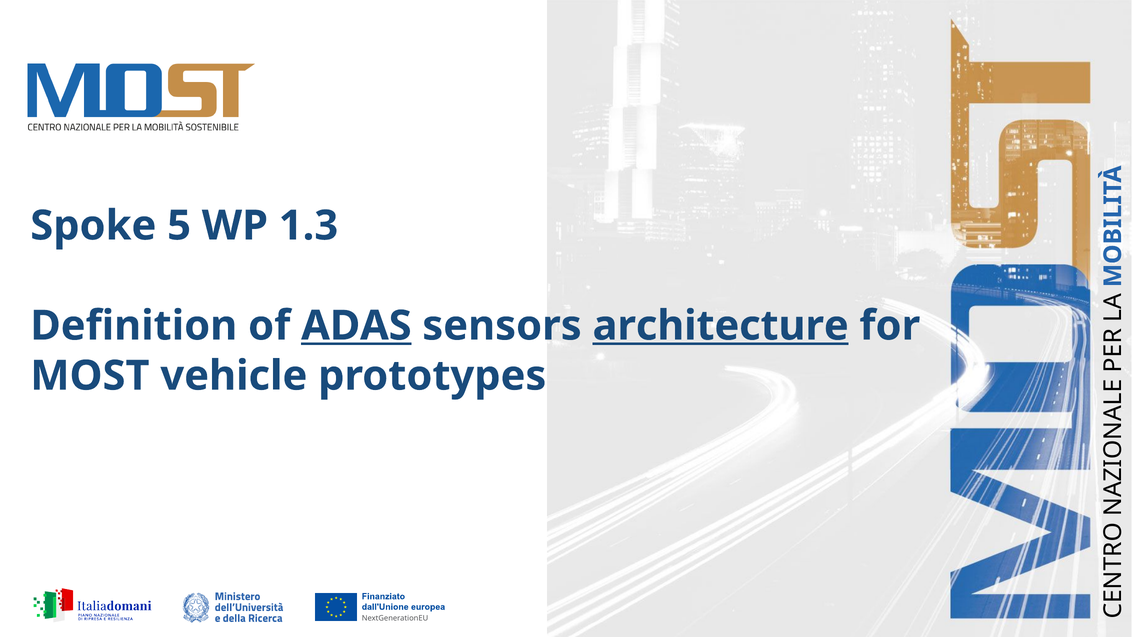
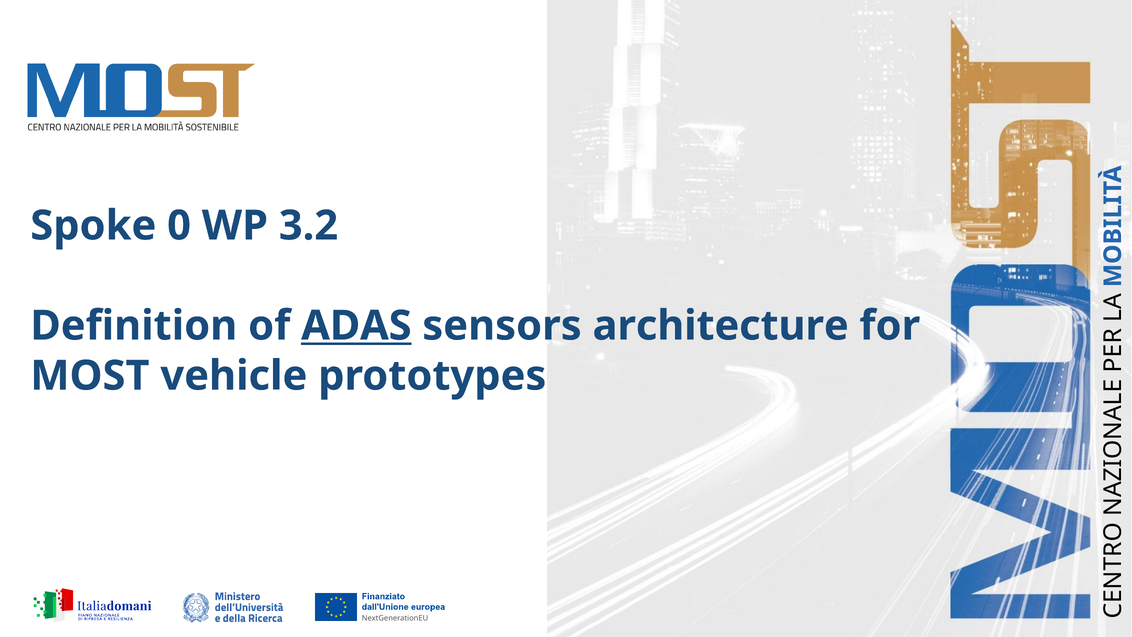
5: 5 -> 0
1.3: 1.3 -> 3.2
architecture underline: present -> none
